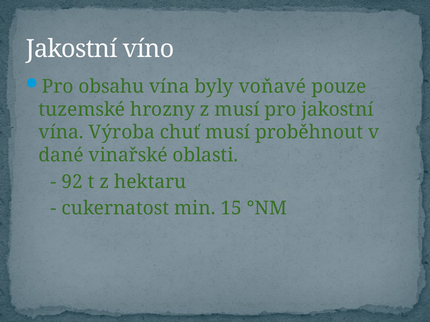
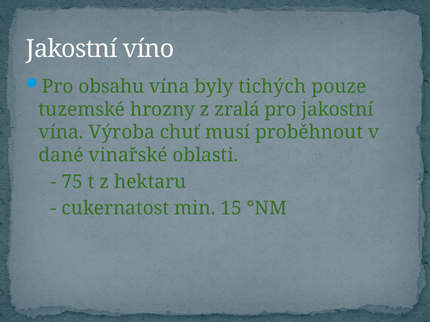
voňavé: voňavé -> tichých
z musí: musí -> zralá
92: 92 -> 75
